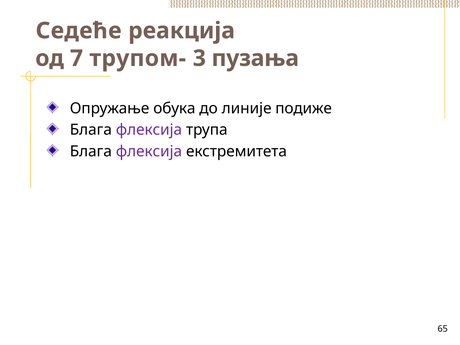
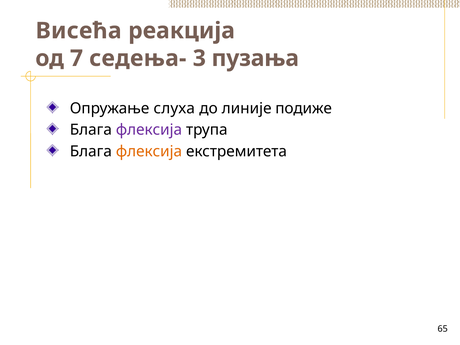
Седеће: Седеће -> Висећа
трупом-: трупом- -> седења-
обука: обука -> слуха
флексија at (149, 151) colour: purple -> orange
